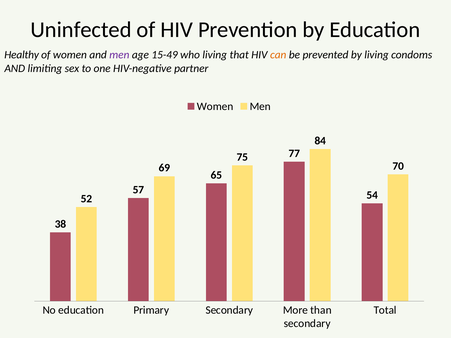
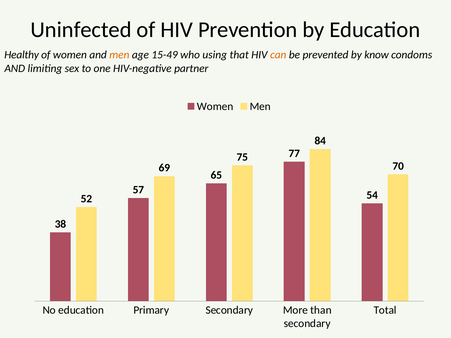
men at (119, 55) colour: purple -> orange
who living: living -> using
by living: living -> know
